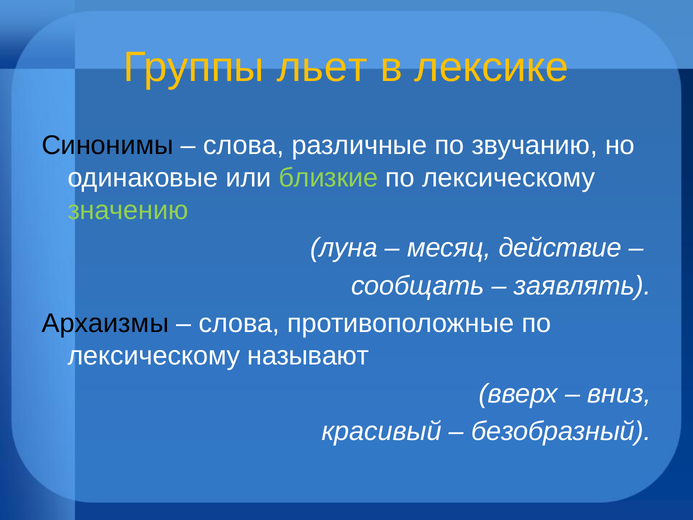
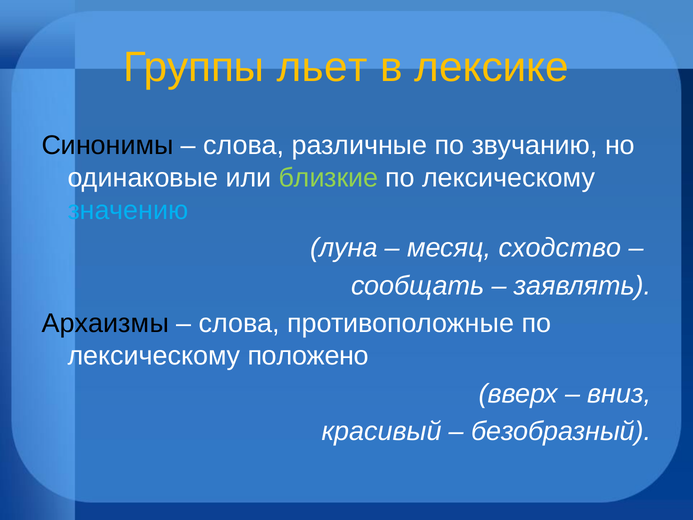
значению colour: light green -> light blue
действие: действие -> сходство
называют: называют -> положено
